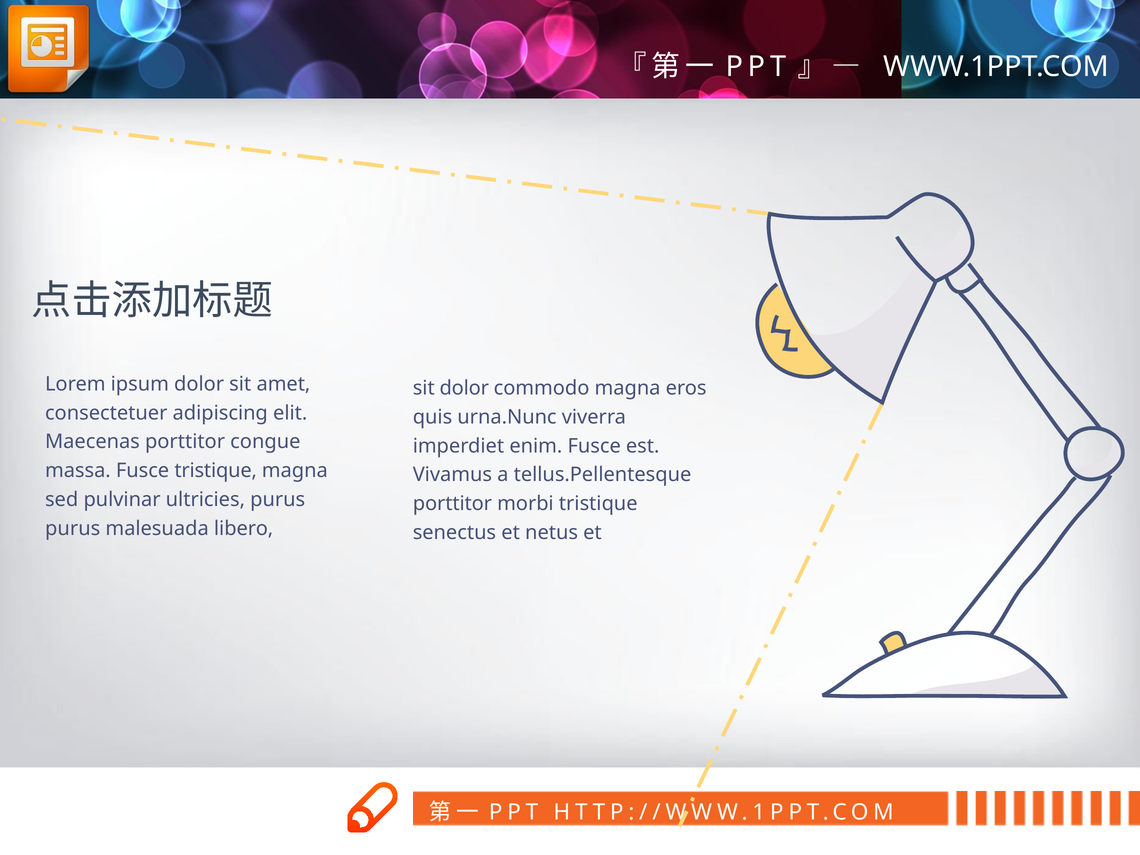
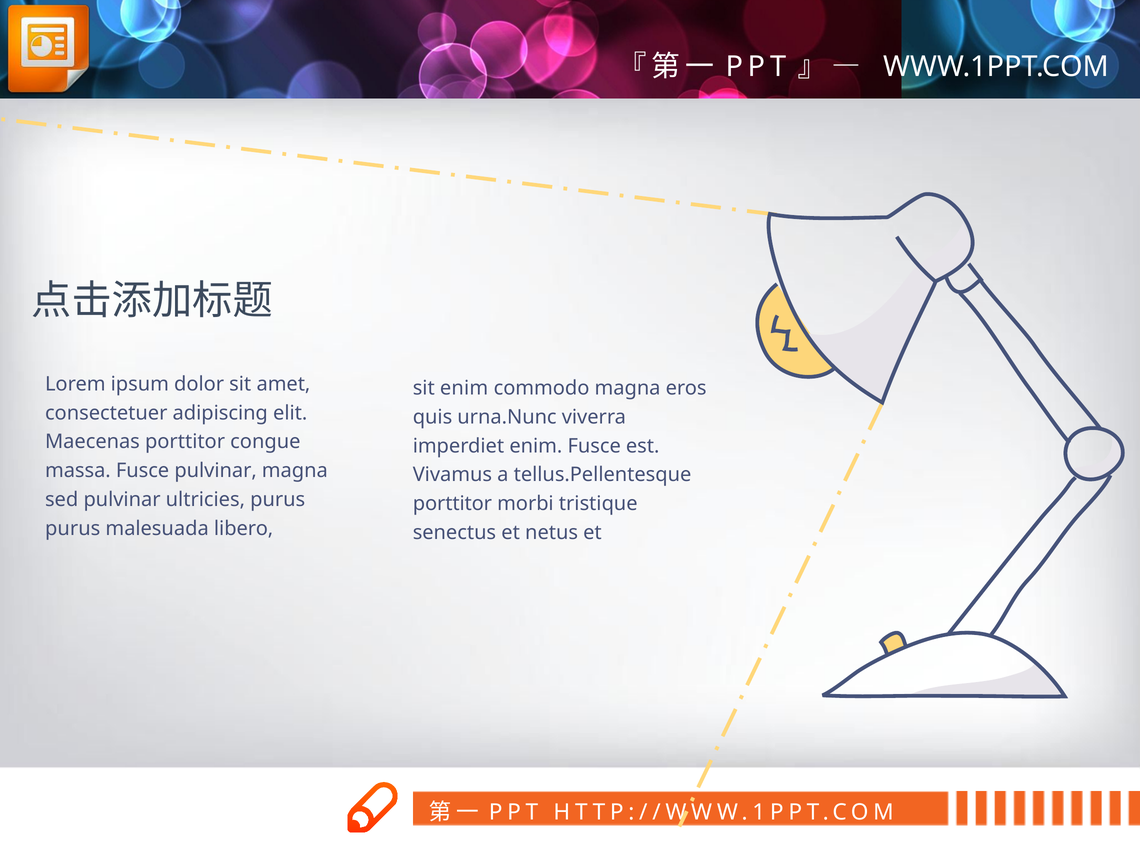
sit dolor: dolor -> enim
Fusce tristique: tristique -> pulvinar
